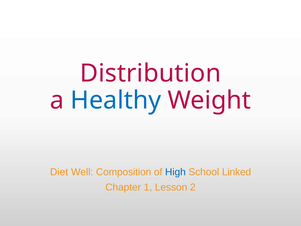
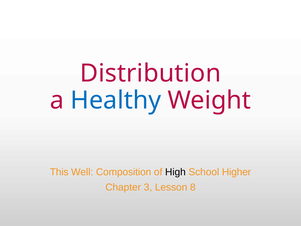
Diet: Diet -> This
High colour: blue -> black
Linked: Linked -> Higher
1: 1 -> 3
2: 2 -> 8
